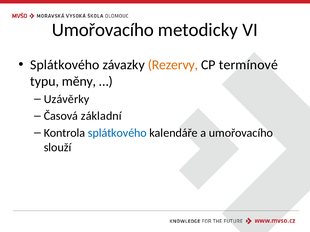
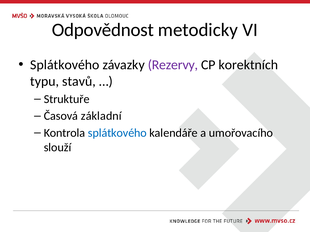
Umořovacího at (103, 30): Umořovacího -> Odpovědnost
Rezervy colour: orange -> purple
termínové: termínové -> korektních
měny: měny -> stavů
Uzávěrky: Uzávěrky -> Struktuře
